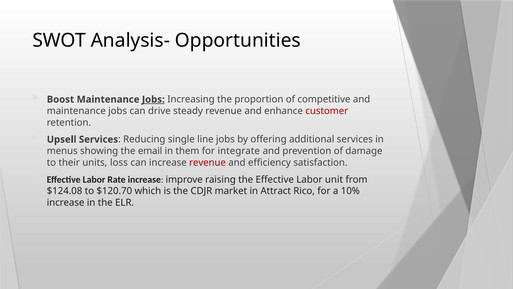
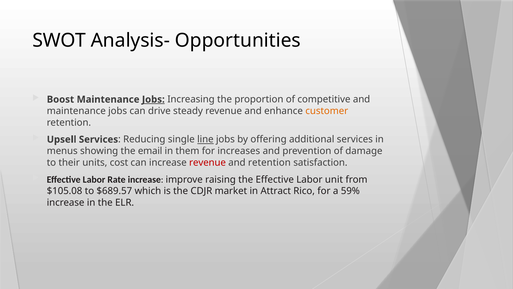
customer colour: red -> orange
line underline: none -> present
integrate: integrate -> increases
loss: loss -> cost
and efficiency: efficiency -> retention
$124.08: $124.08 -> $105.08
$120.70: $120.70 -> $689.57
10%: 10% -> 59%
